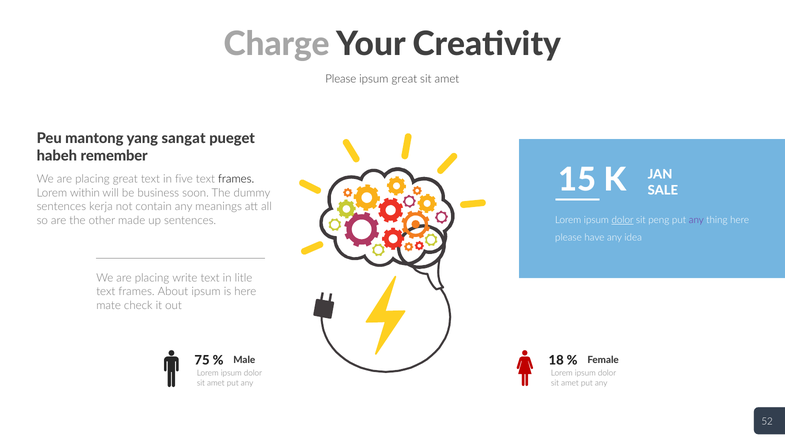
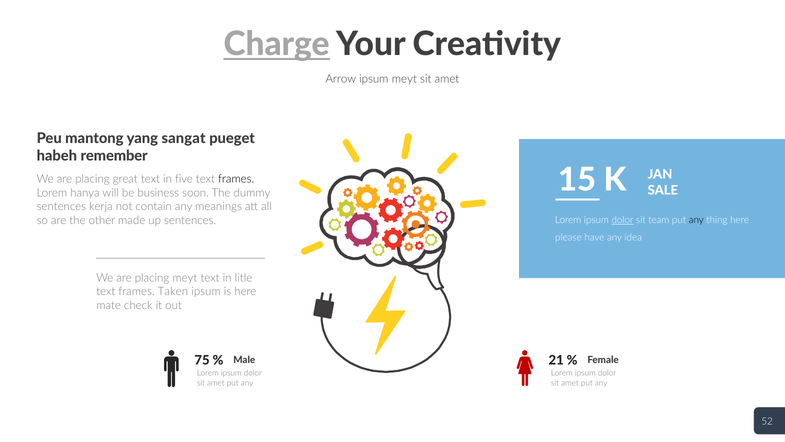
Charge underline: none -> present
Please at (341, 79): Please -> Arrow
ipsum great: great -> meyt
within: within -> hanya
peng: peng -> team
any at (696, 220) colour: purple -> black
placing write: write -> meyt
About: About -> Taken
18: 18 -> 21
